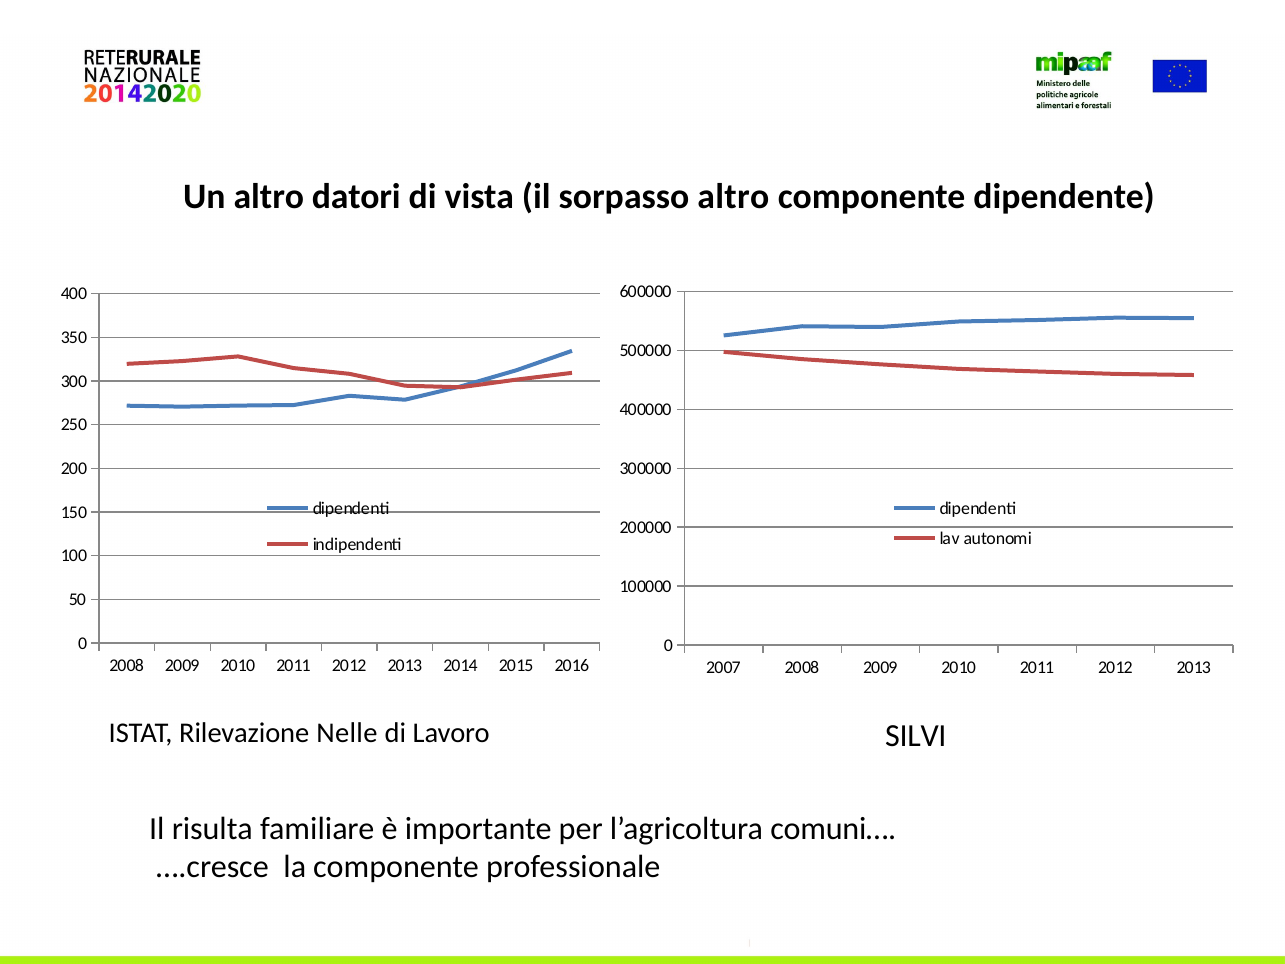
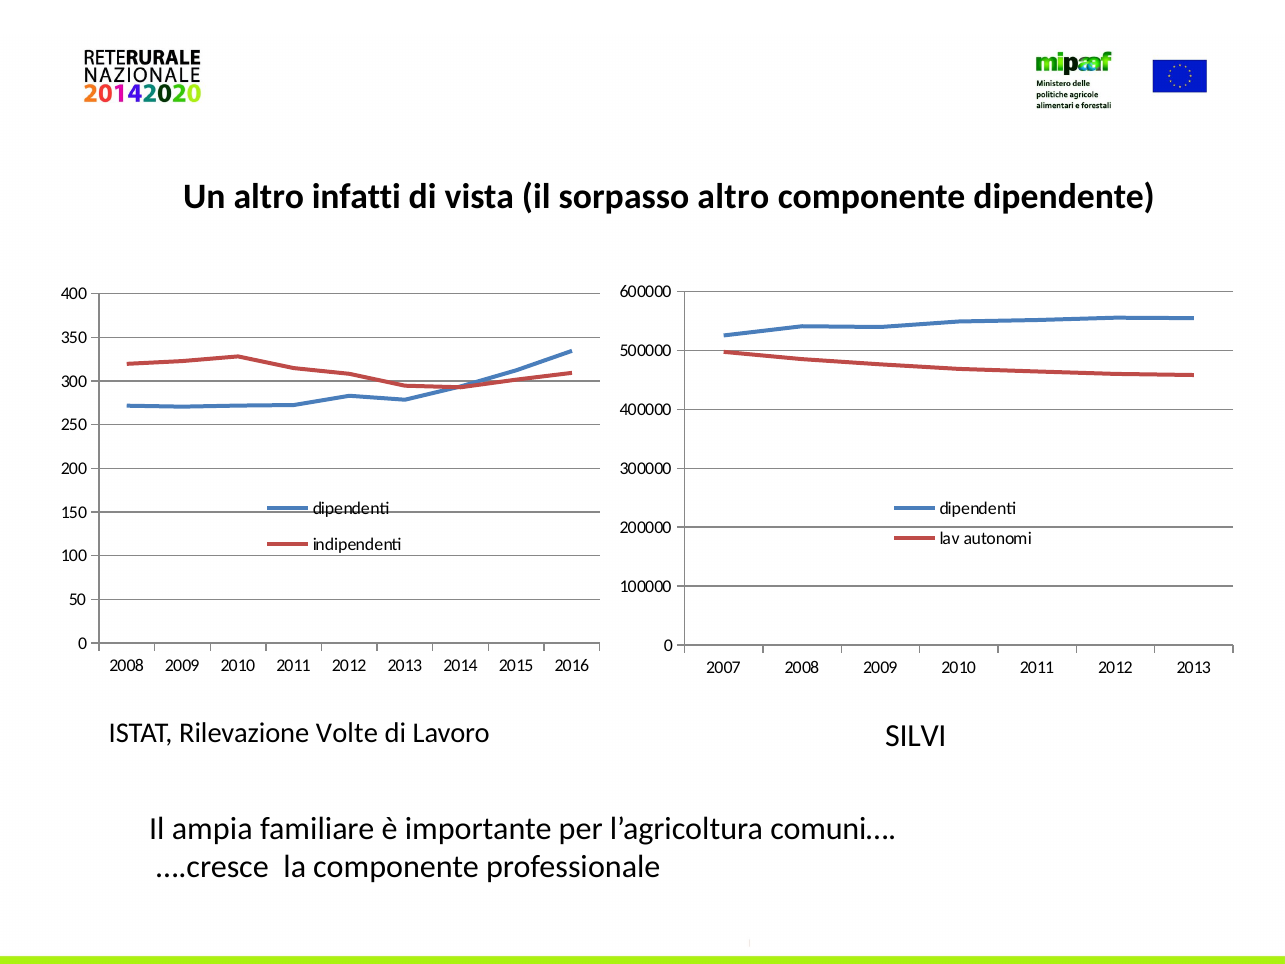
datori: datori -> infatti
Nelle: Nelle -> Volte
risulta: risulta -> ampia
